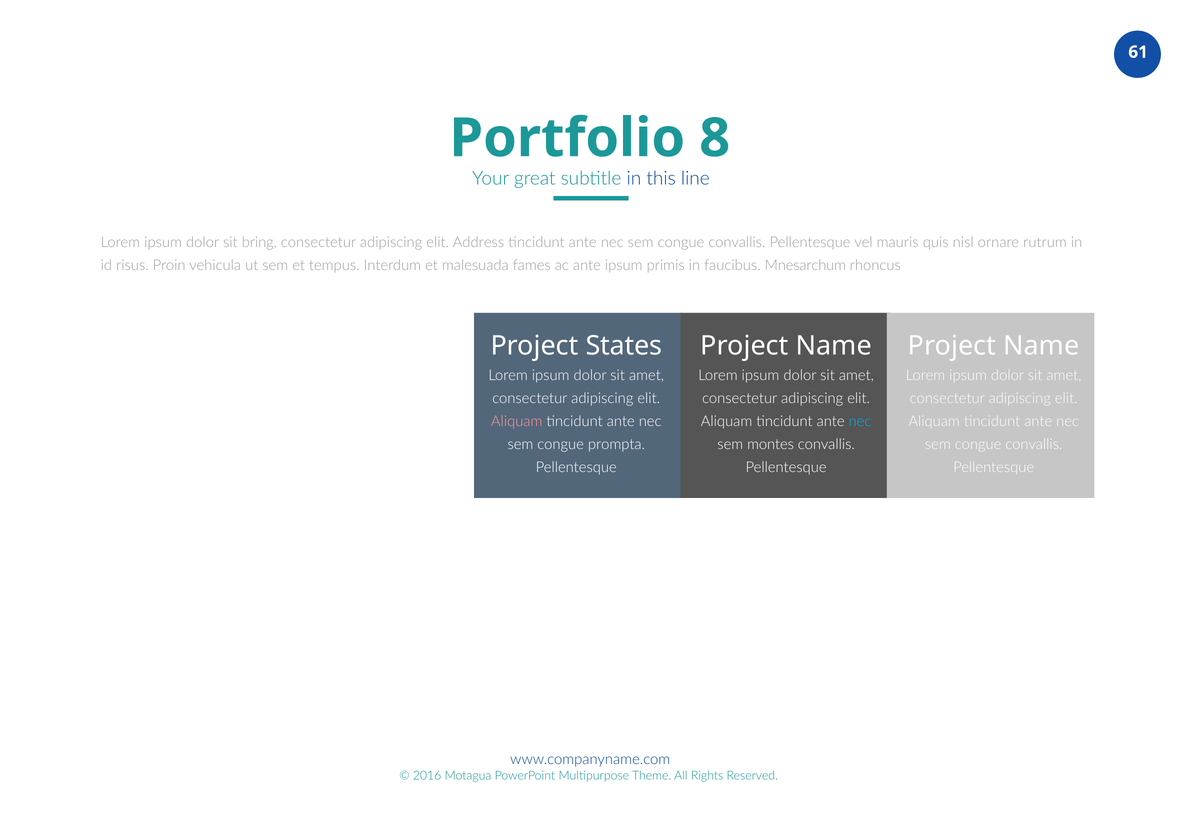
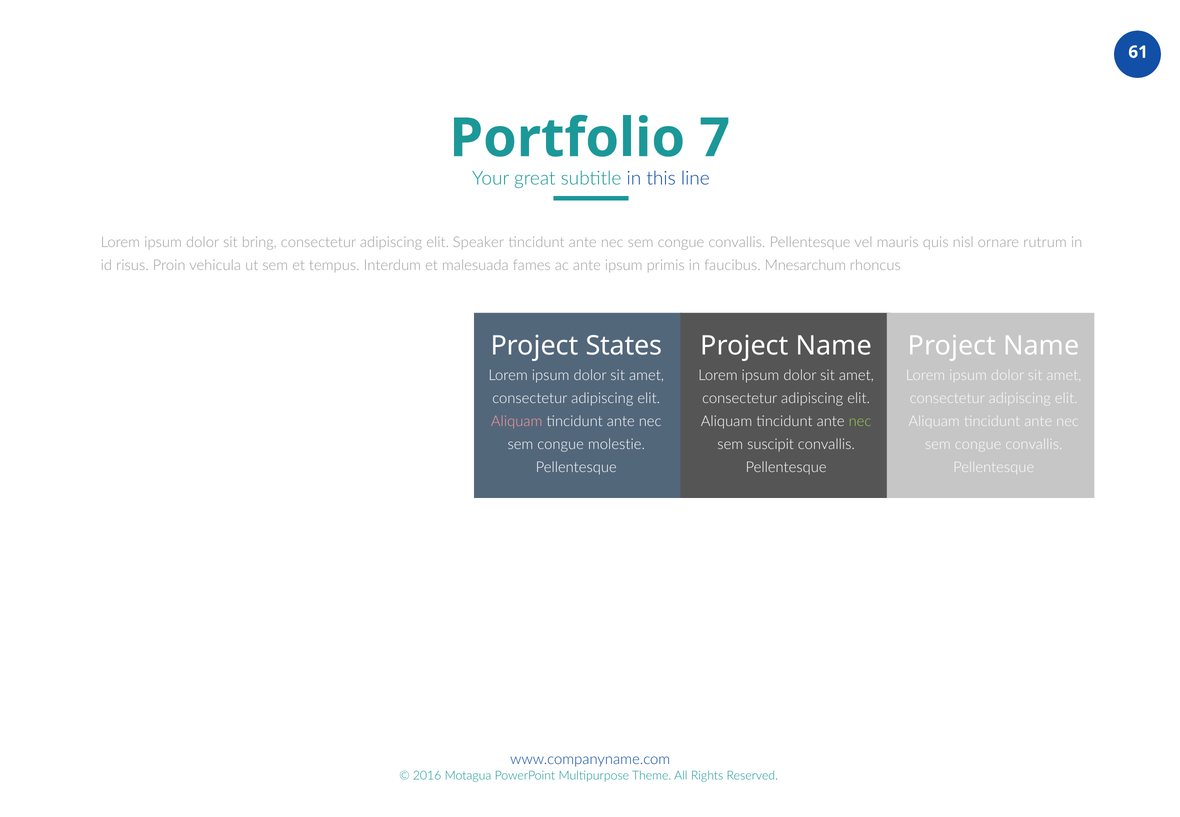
8: 8 -> 7
Address: Address -> Speaker
nec at (860, 421) colour: light blue -> light green
prompta: prompta -> molestie
montes: montes -> suscipit
